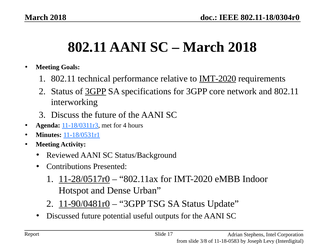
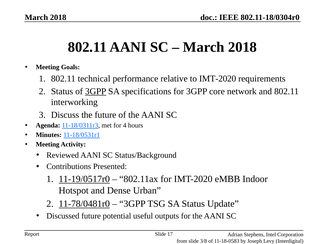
IMT-2020 at (218, 79) underline: present -> none
11-28/0517r0: 11-28/0517r0 -> 11-19/0517r0
11-90/0481r0: 11-90/0481r0 -> 11-78/0481r0
